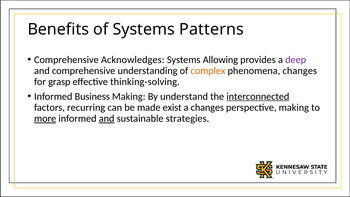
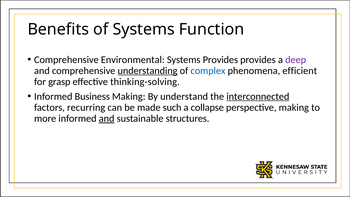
Patterns: Patterns -> Function
Acknowledges: Acknowledges -> Environmental
Systems Allowing: Allowing -> Provides
understanding underline: none -> present
complex colour: orange -> blue
phenomena changes: changes -> efficient
exist: exist -> such
a changes: changes -> collapse
more underline: present -> none
strategies: strategies -> structures
